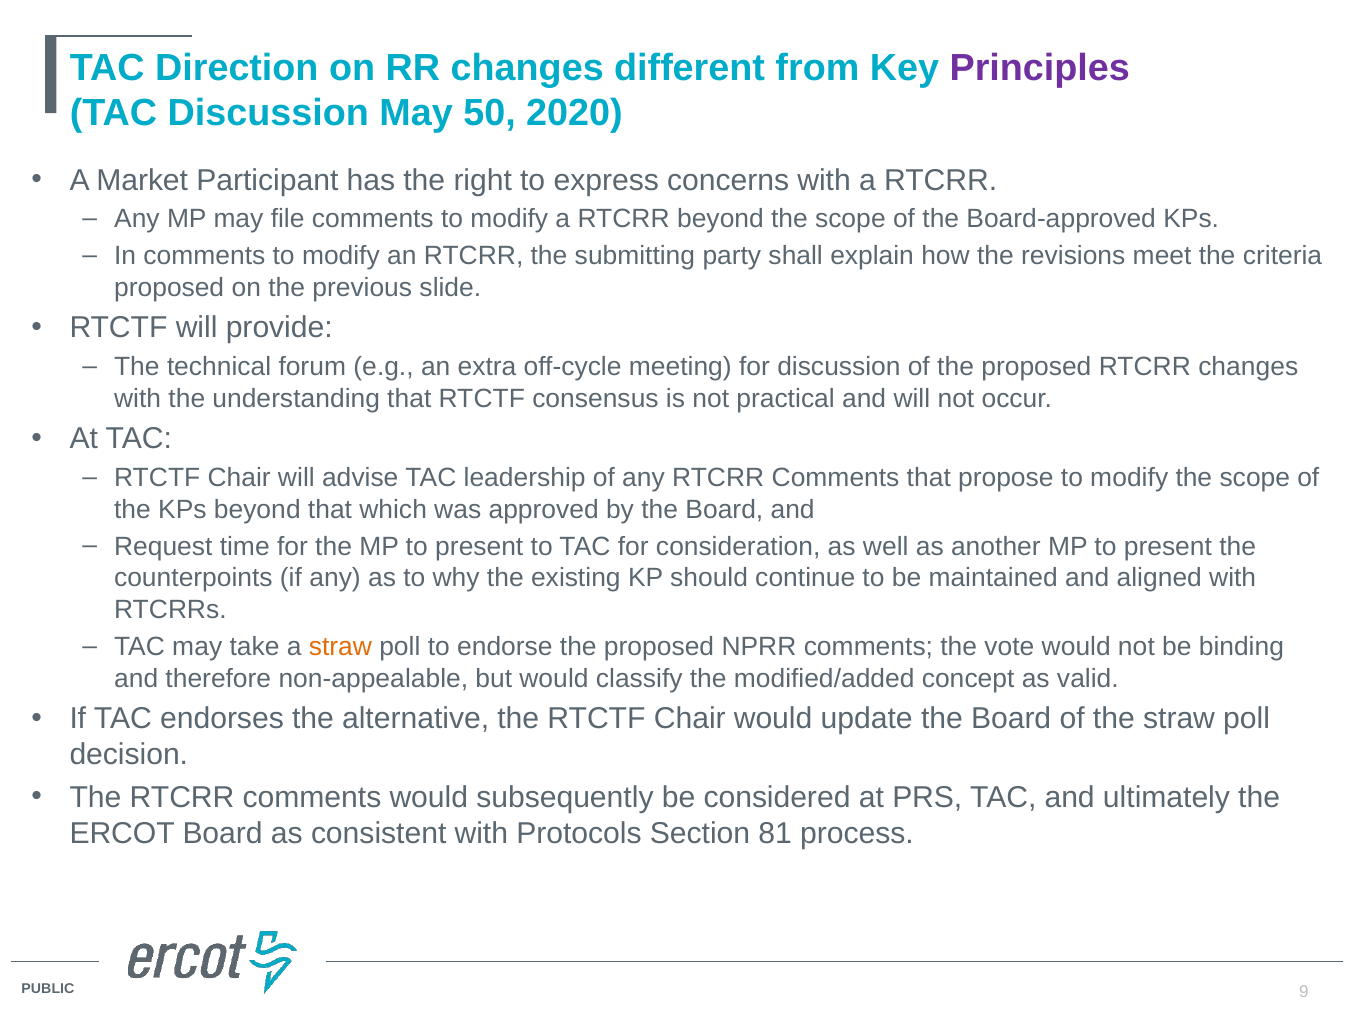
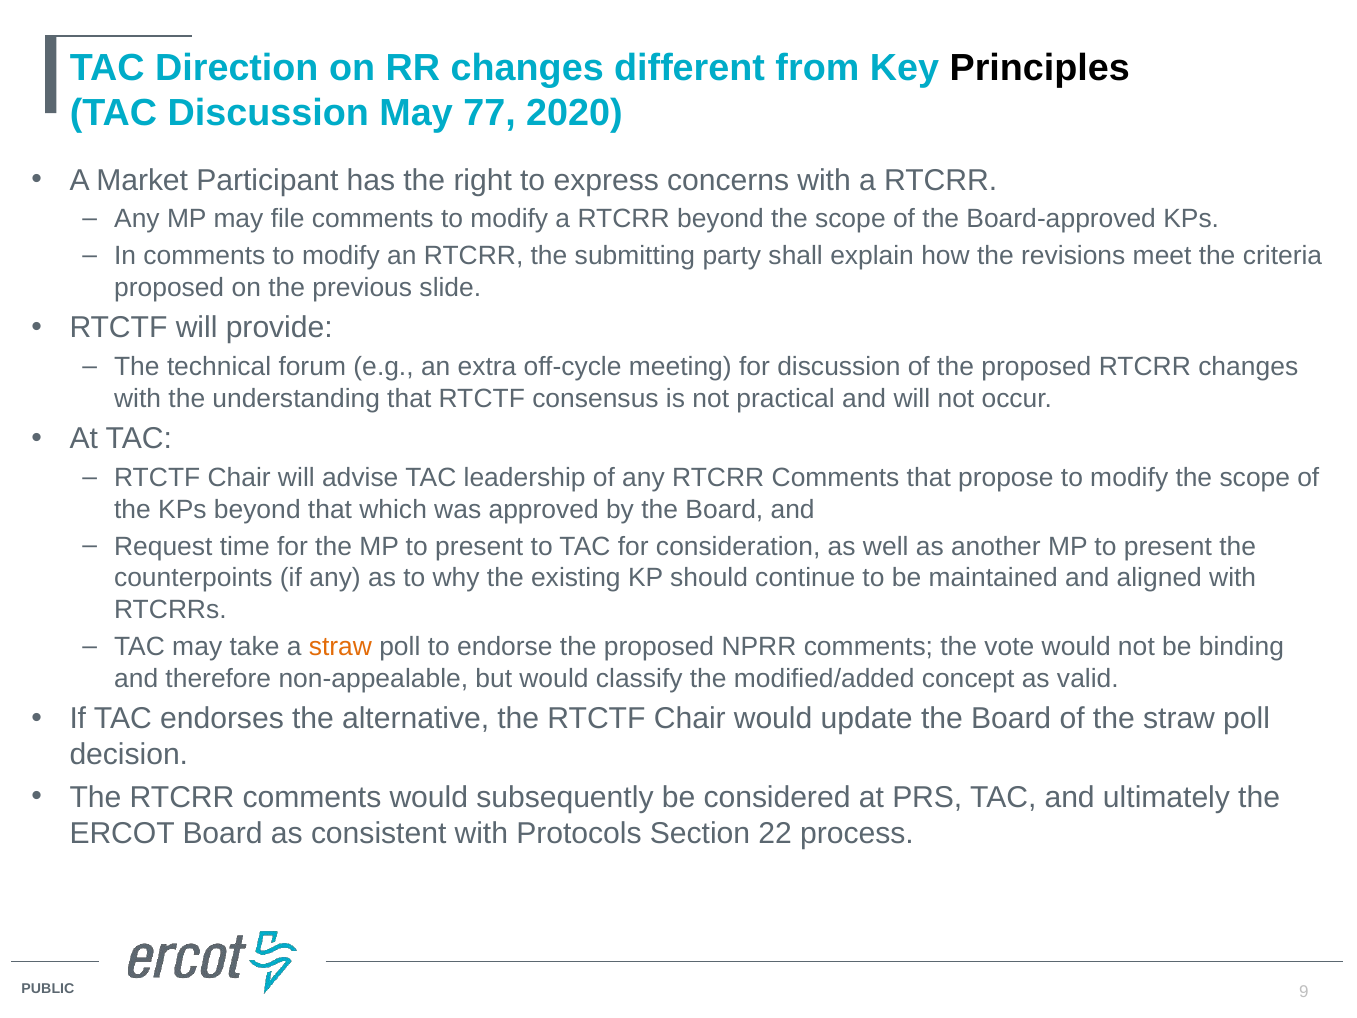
Principles colour: purple -> black
50: 50 -> 77
81: 81 -> 22
